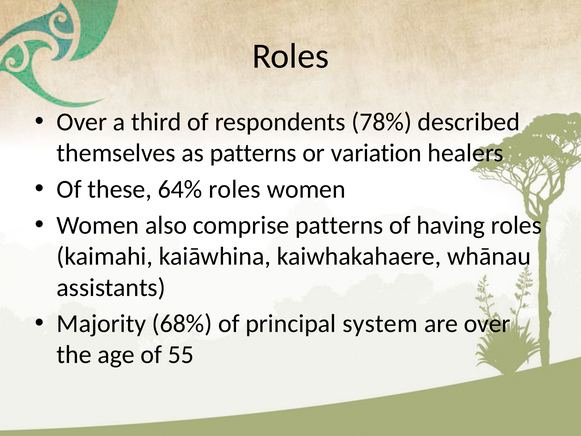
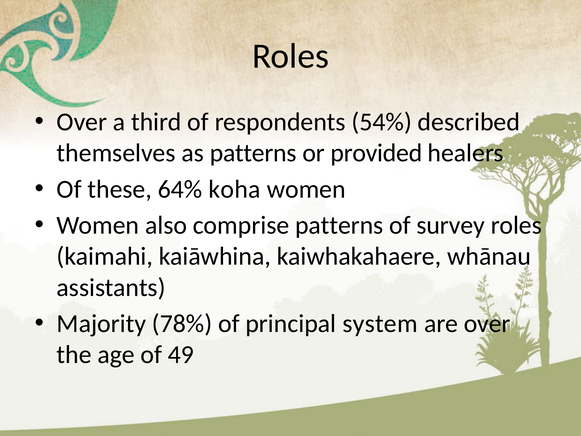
78%: 78% -> 54%
variation: variation -> provided
64% roles: roles -> koha
having: having -> survey
68%: 68% -> 78%
55: 55 -> 49
